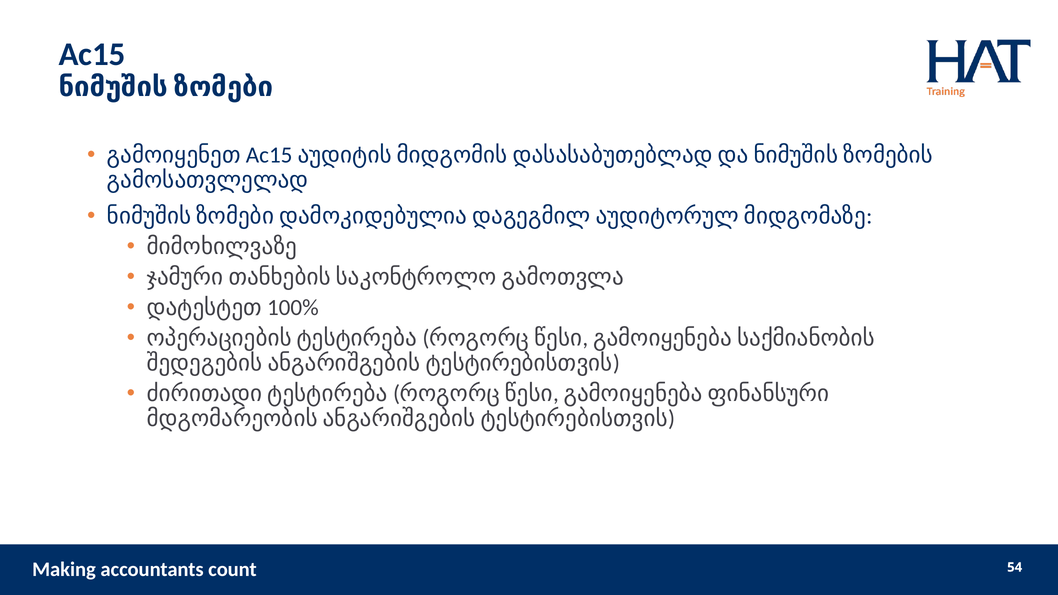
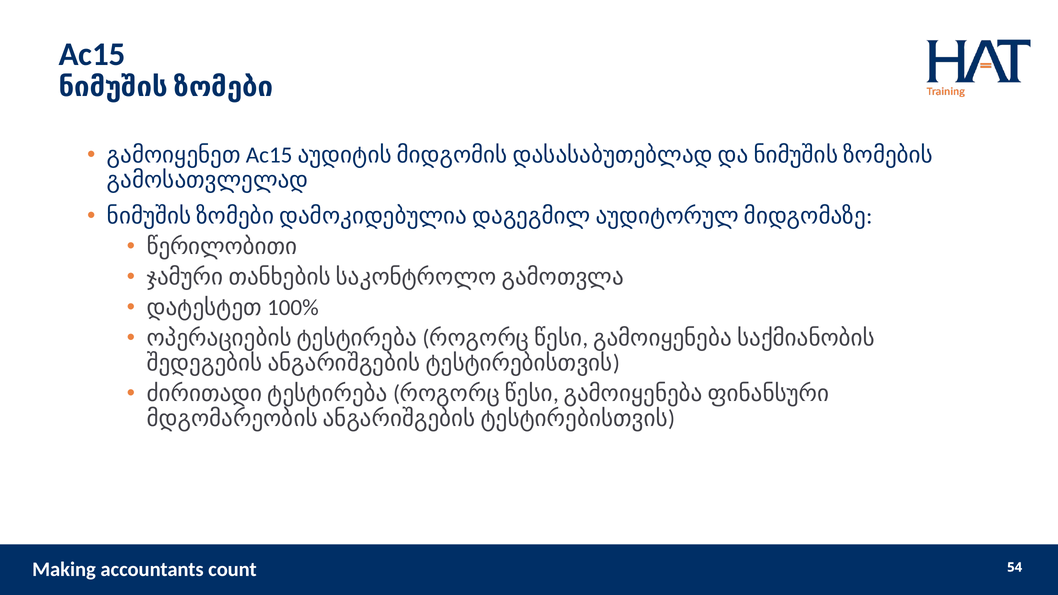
მიმოხილვაზე: მიმოხილვაზე -> წერილობითი
